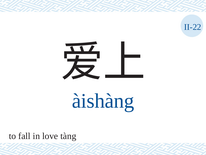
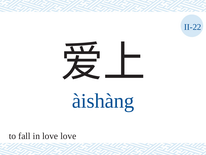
love tàng: tàng -> love
